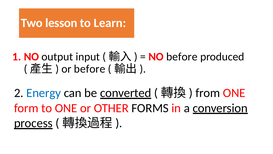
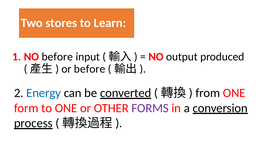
lesson: lesson -> stores
output at (57, 57): output -> before
NO before: before -> output
FORMS colour: black -> purple
